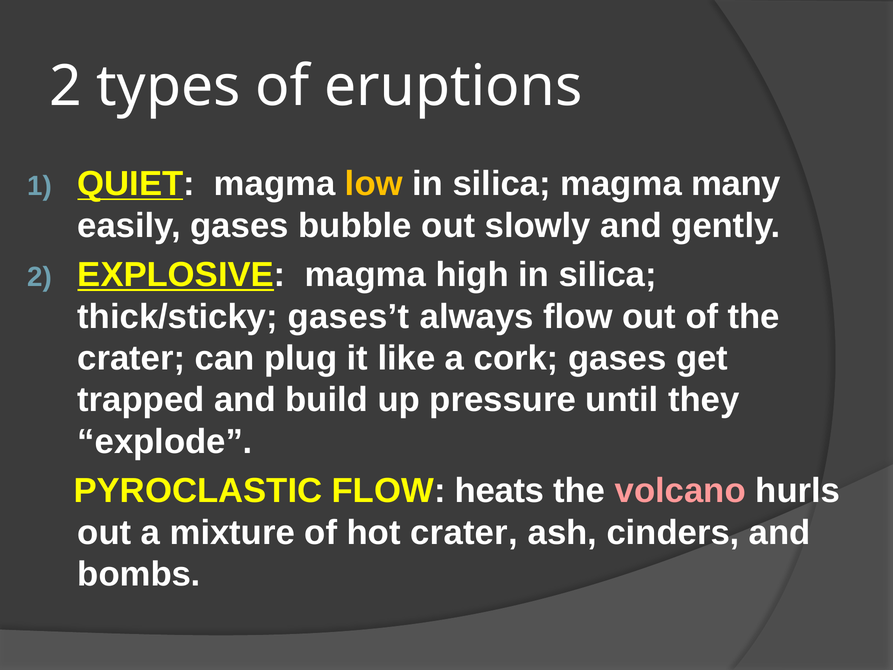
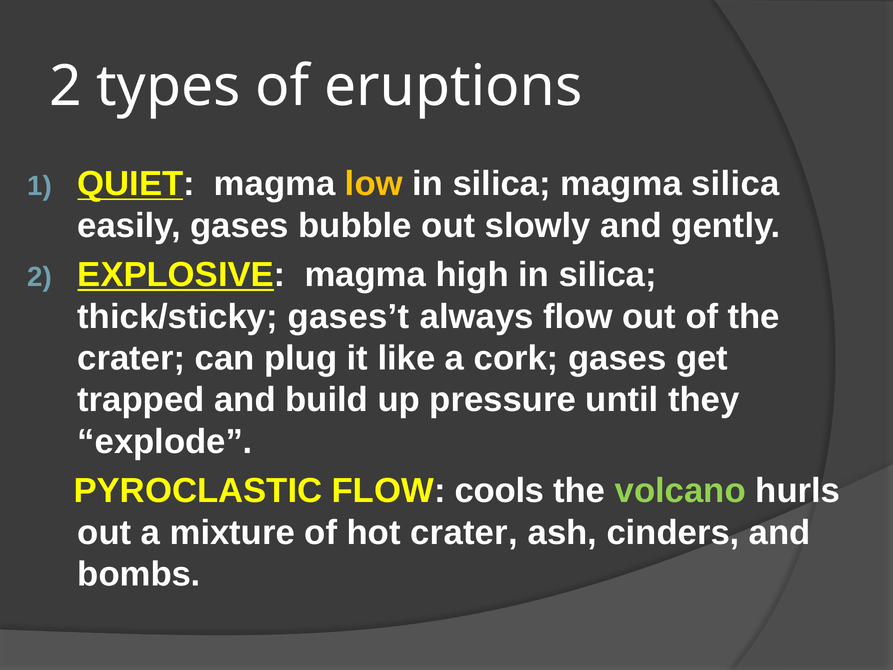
magma many: many -> silica
heats: heats -> cools
volcano colour: pink -> light green
